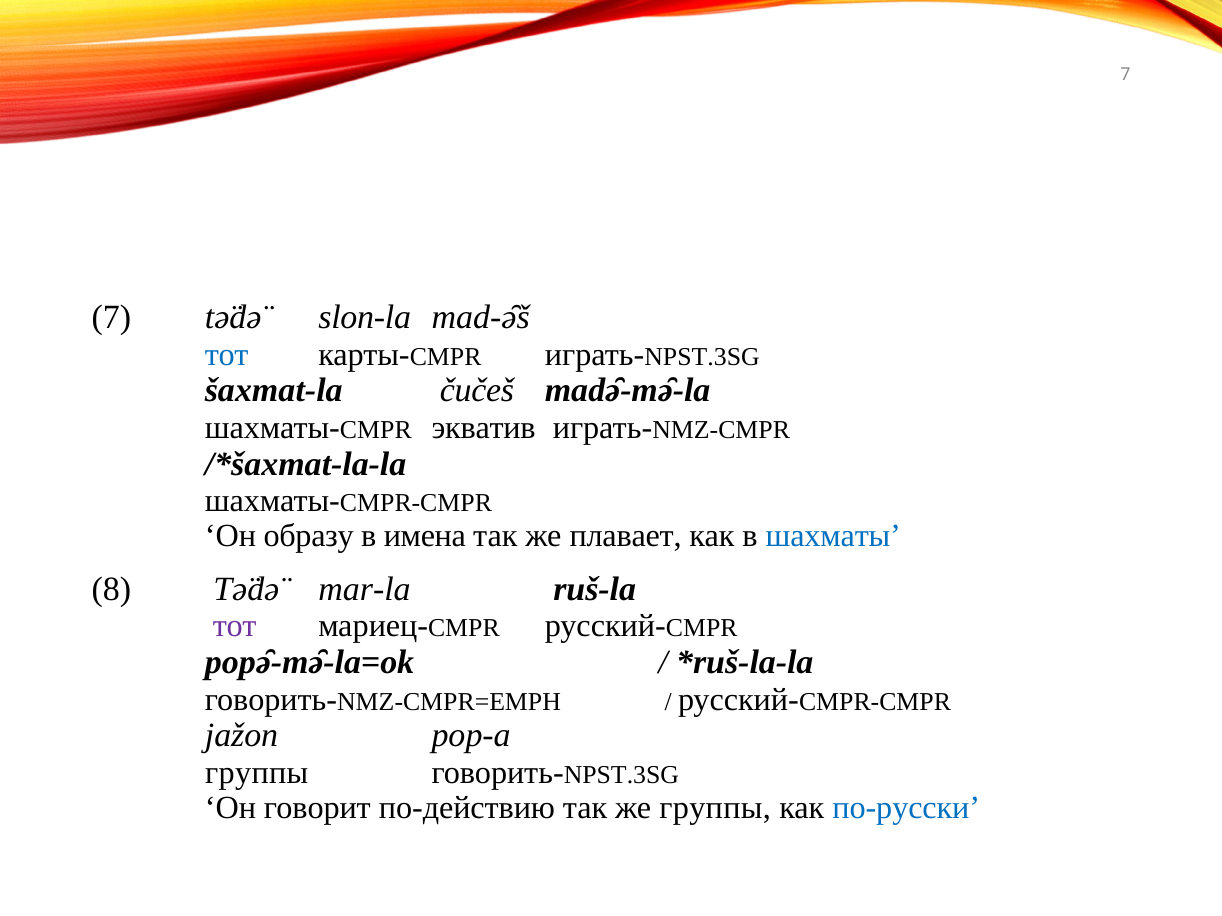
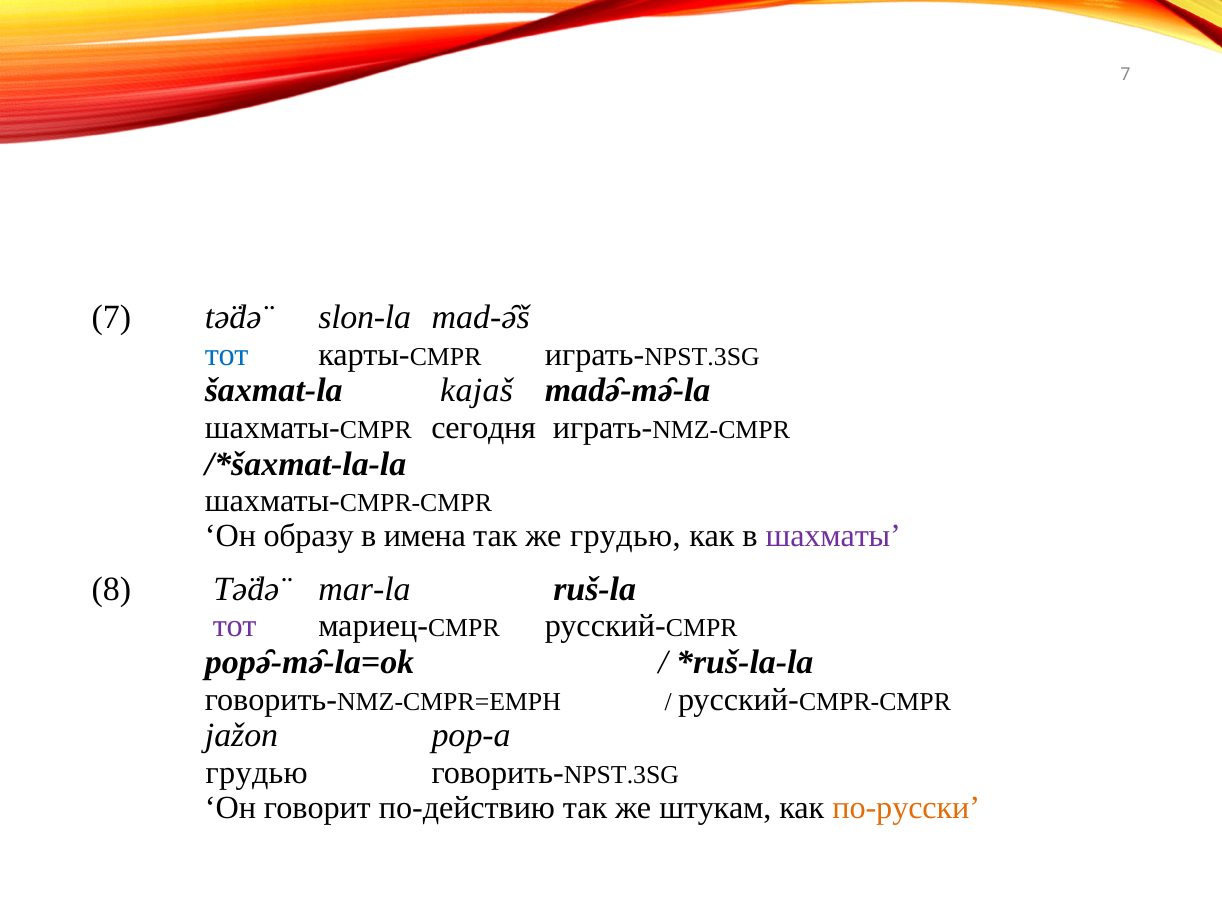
čučeš: čučeš -> kajaš
экватив: экватив -> сегодня
же плавает: плавает -> грудью
шахматы colour: blue -> purple
группы at (257, 773): группы -> грудью
же группы: группы -> штукам
по-русски colour: blue -> orange
